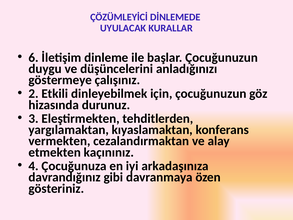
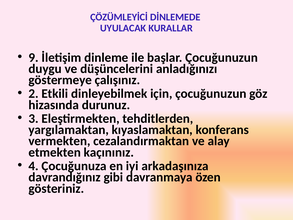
6: 6 -> 9
